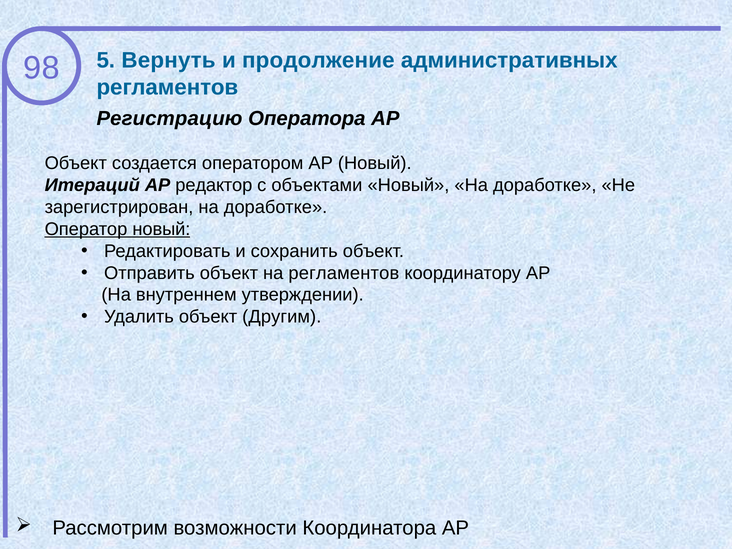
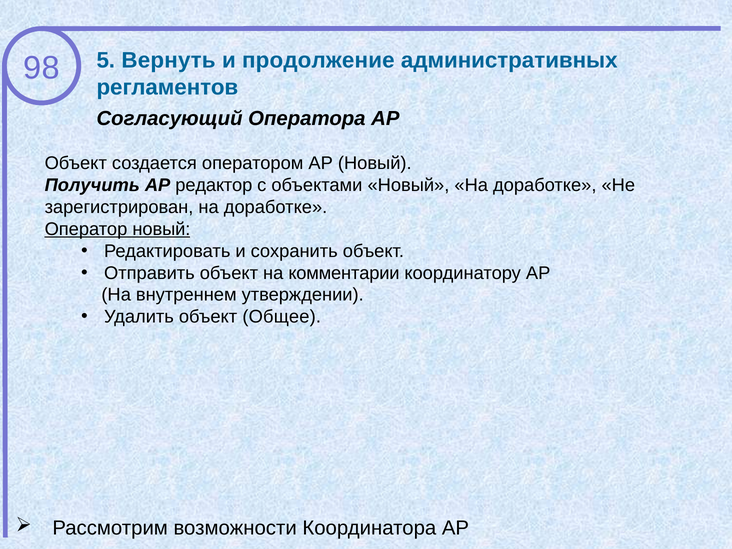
Регистрацию: Регистрацию -> Согласующий
Итераций: Итераций -> Получить
на регламентов: регламентов -> комментарии
Другим: Другим -> Общее
